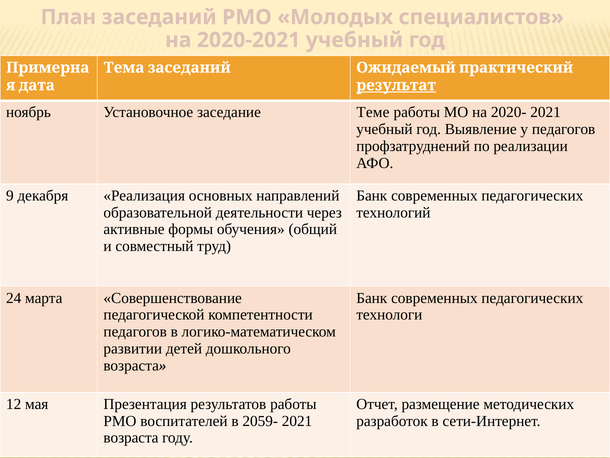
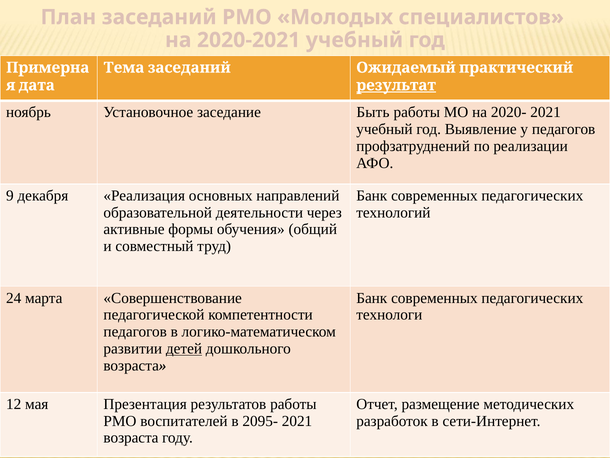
Теме: Теме -> Быть
детей underline: none -> present
2059-: 2059- -> 2095-
